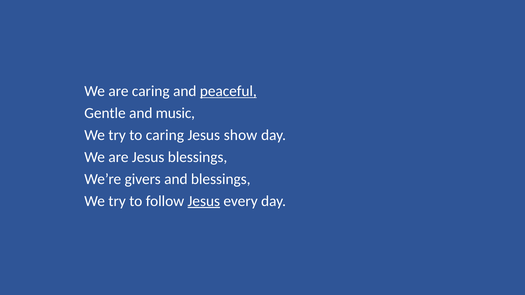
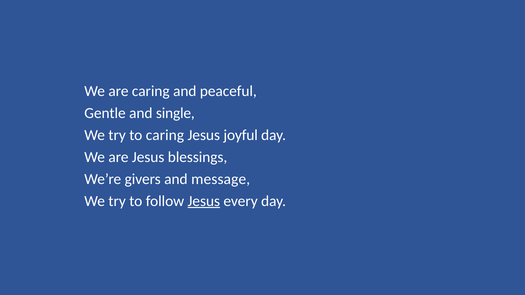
peaceful underline: present -> none
music: music -> single
show: show -> joyful
and blessings: blessings -> message
